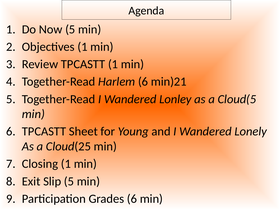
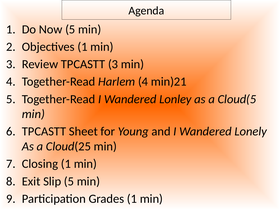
TPCASTT 1: 1 -> 3
Harlem 6: 6 -> 4
Grades 6: 6 -> 1
